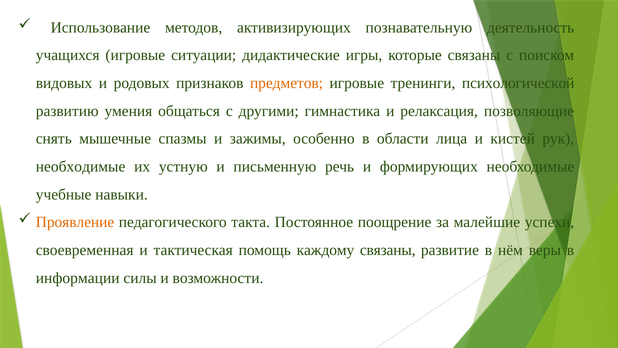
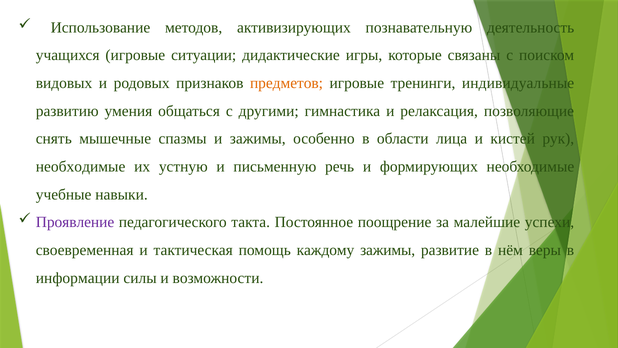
психологической: психологической -> индивидуальные
Проявление colour: orange -> purple
каждому связаны: связаны -> зажимы
